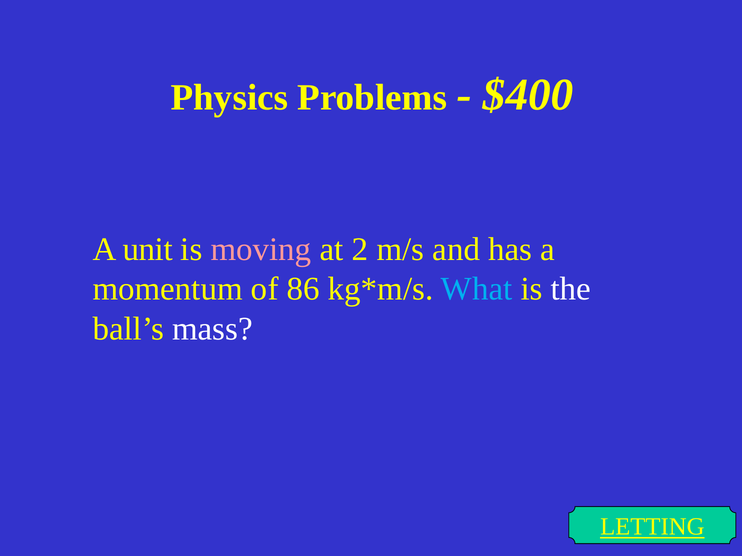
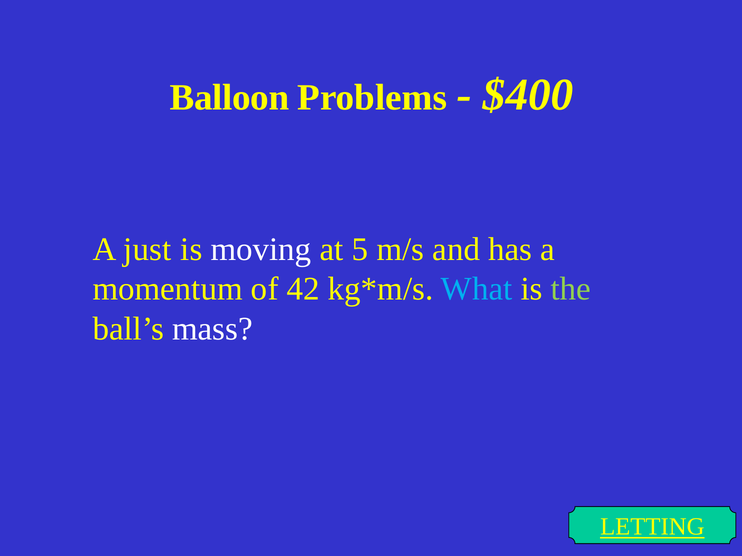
Physics: Physics -> Balloon
unit: unit -> just
moving colour: pink -> white
2: 2 -> 5
86: 86 -> 42
the colour: white -> light green
